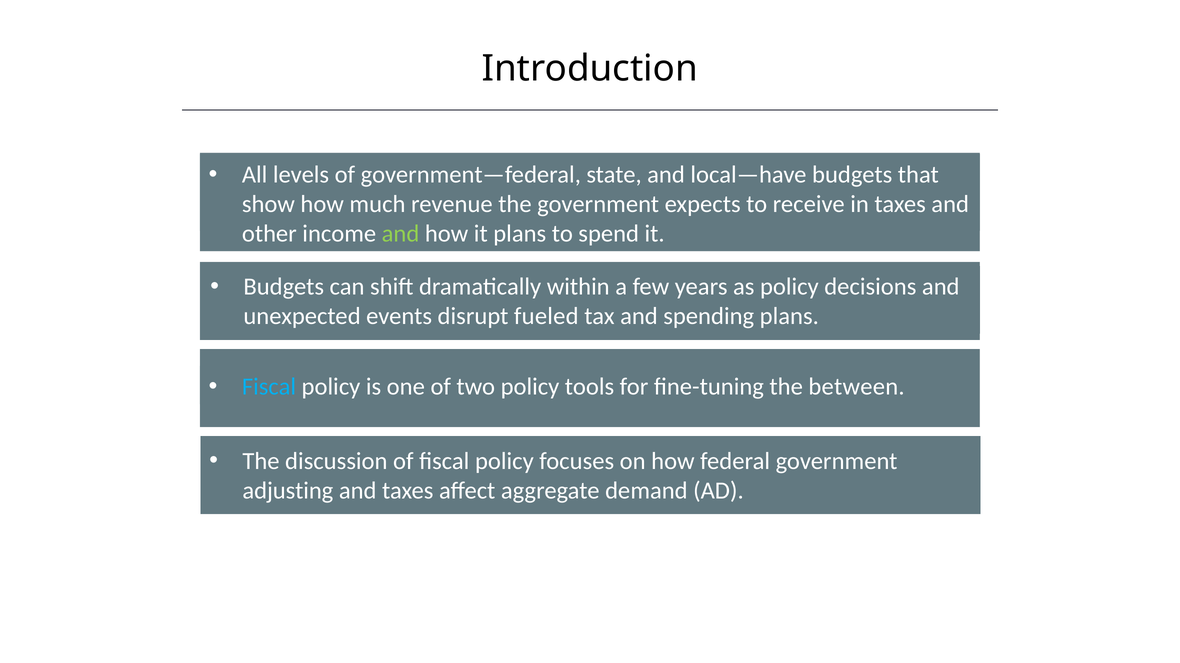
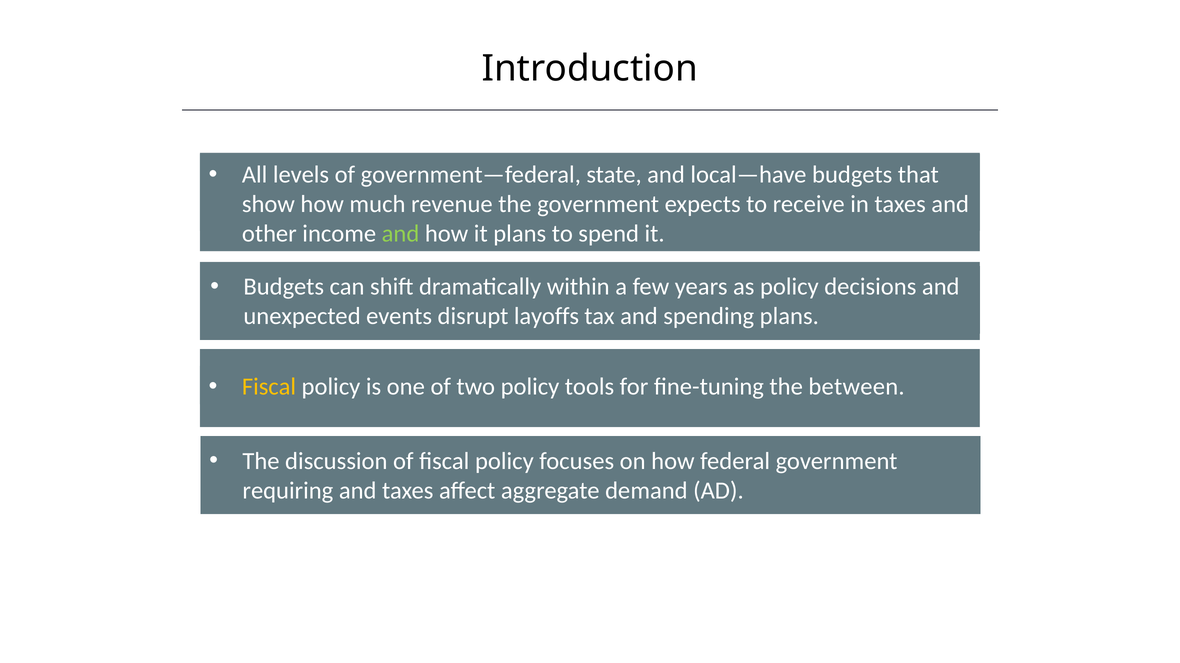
fueled: fueled -> layoffs
Fiscal at (269, 387) colour: light blue -> yellow
adjusting: adjusting -> requiring
